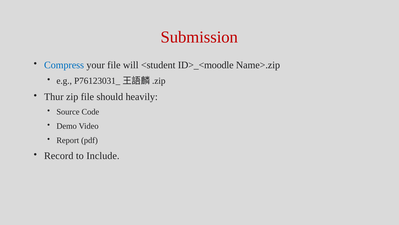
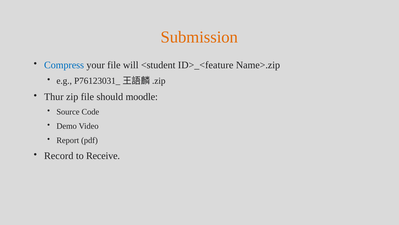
Submission colour: red -> orange
ID>_<moodle: ID>_<moodle -> ID>_<feature
heavily: heavily -> moodle
Include: Include -> Receive
